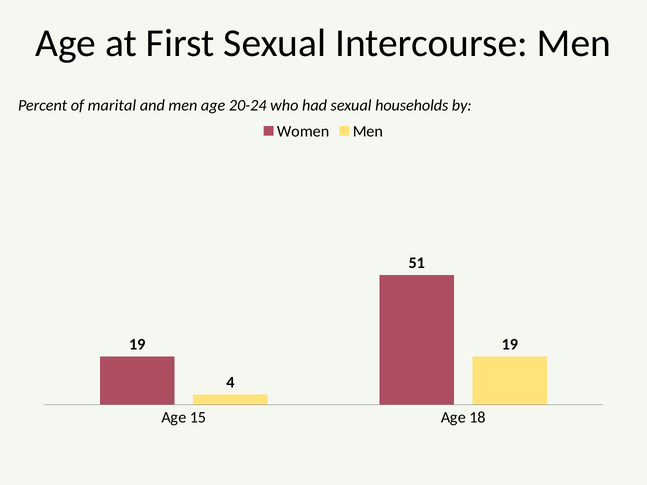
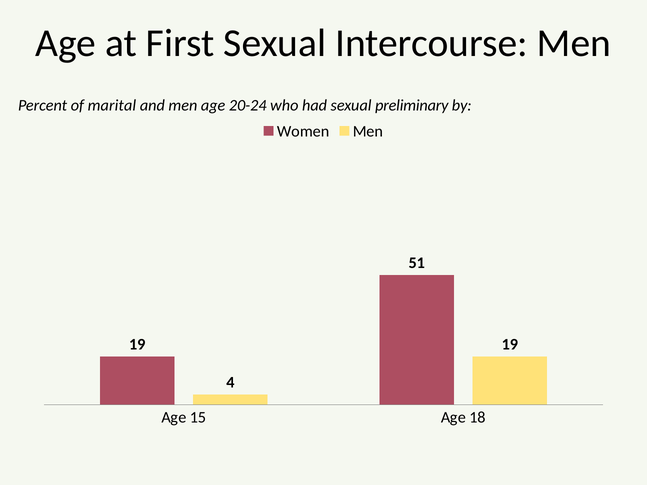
households: households -> preliminary
